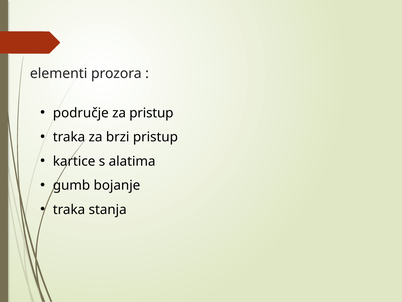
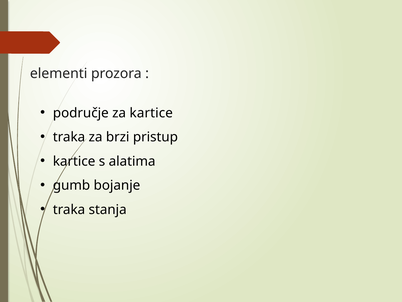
za pristup: pristup -> kartice
